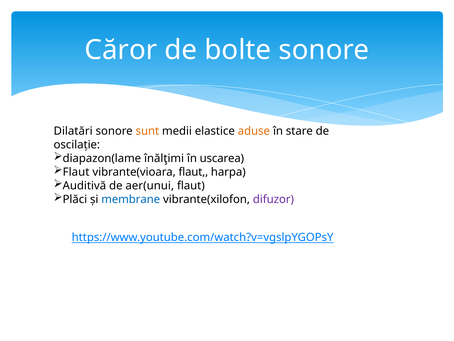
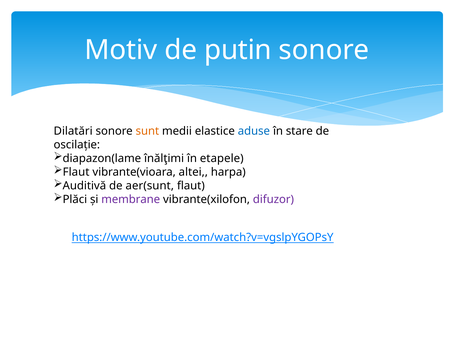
Căror: Căror -> Motiv
bolte: bolte -> putin
aduse colour: orange -> blue
uscarea: uscarea -> etapele
vibrante(vioara flaut: flaut -> altei
aer(unui: aer(unui -> aer(sunt
membrane colour: blue -> purple
